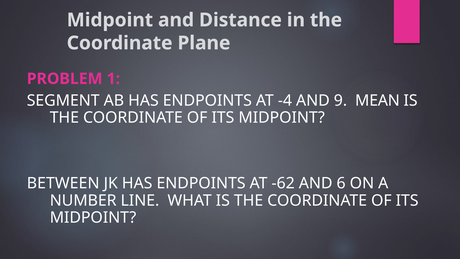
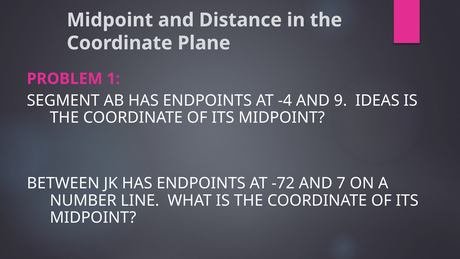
MEAN: MEAN -> IDEAS
-62: -62 -> -72
6: 6 -> 7
